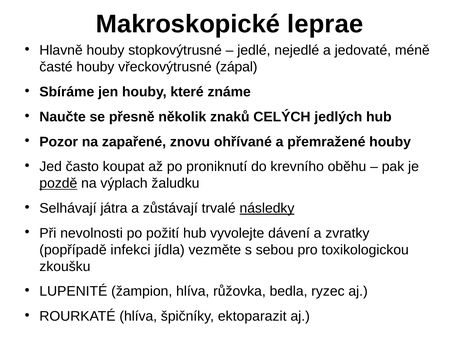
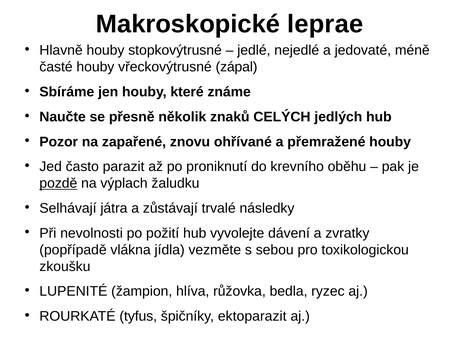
koupat: koupat -> parazit
následky underline: present -> none
infekci: infekci -> vlákna
ROURKATÉ hlíva: hlíva -> tyfus
